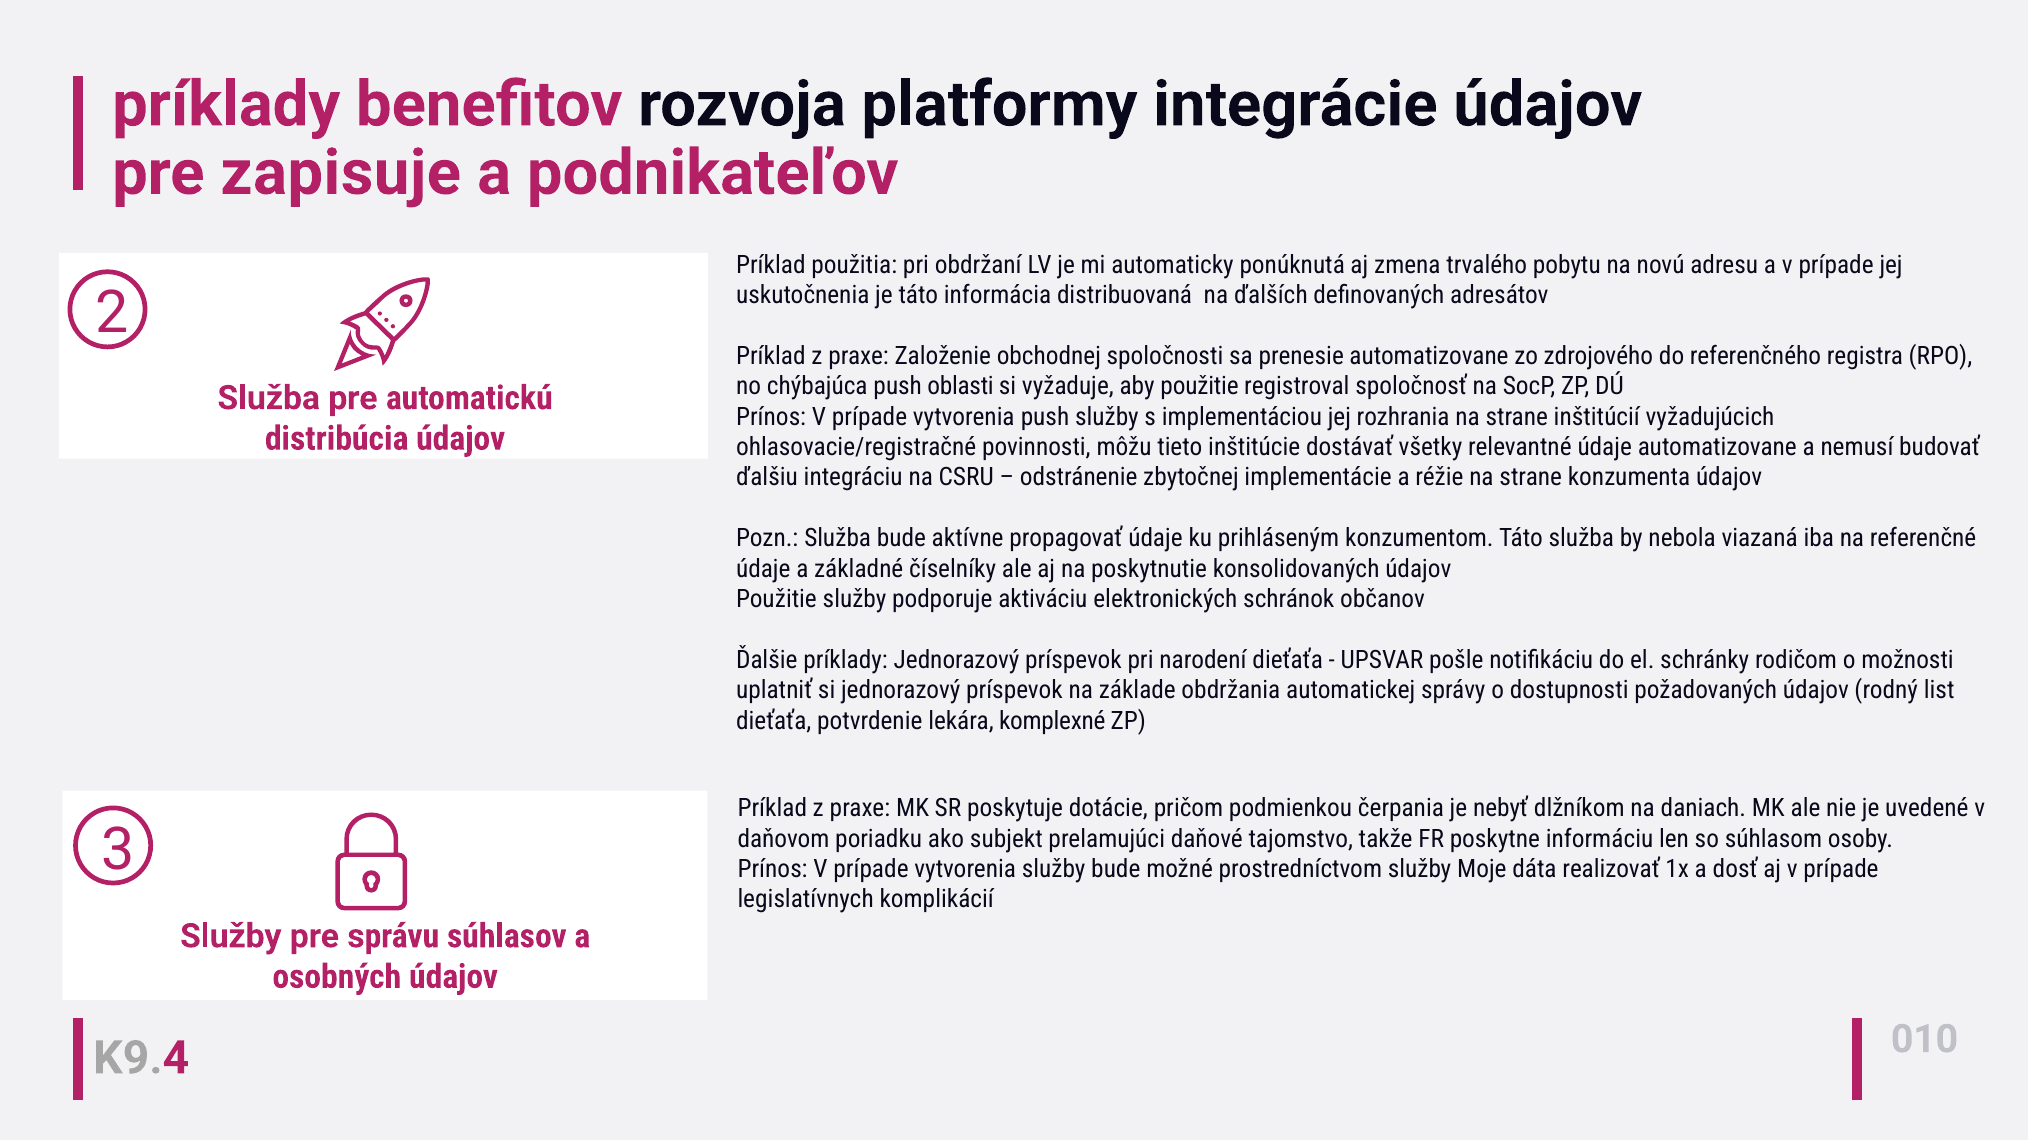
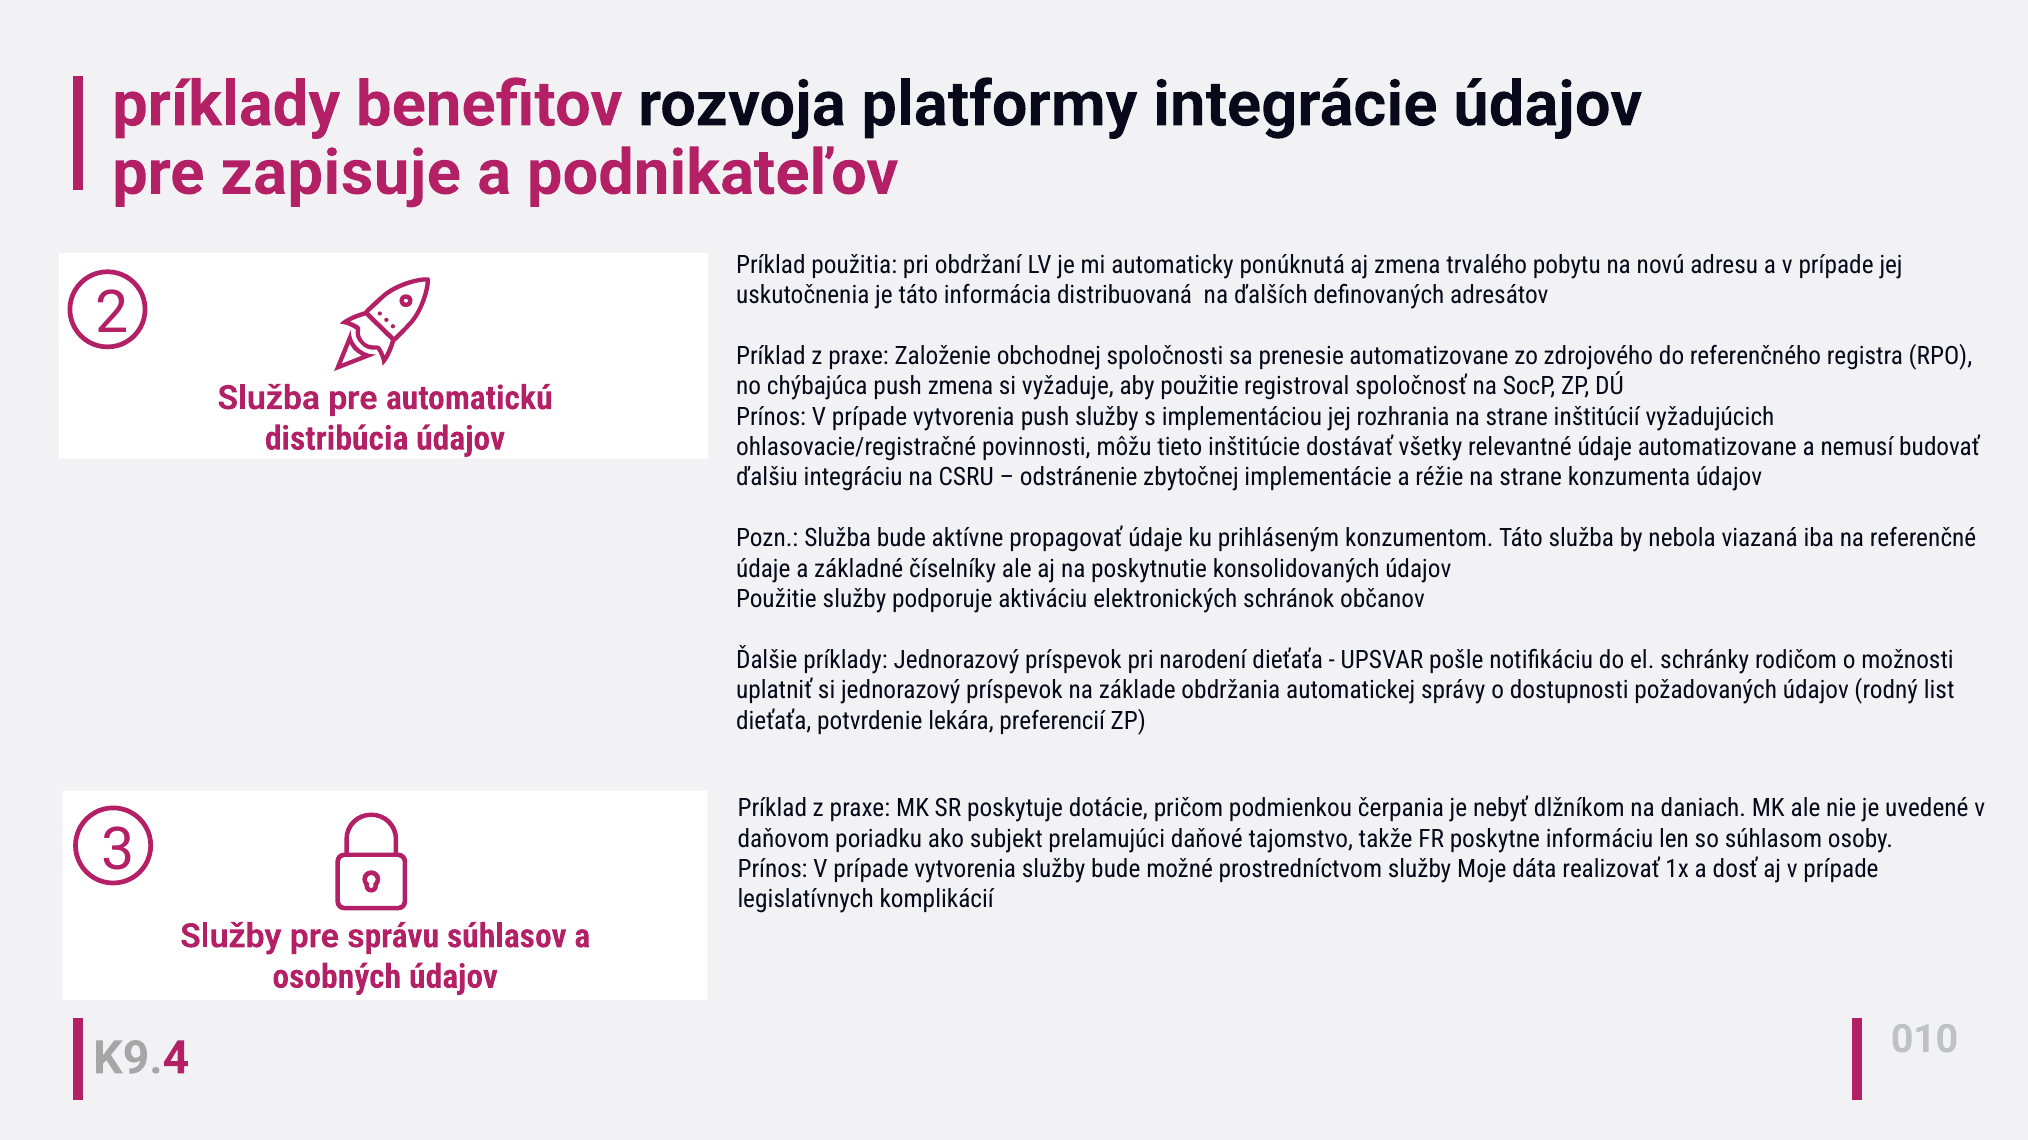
push oblasti: oblasti -> zmena
komplexné: komplexné -> preferencií
